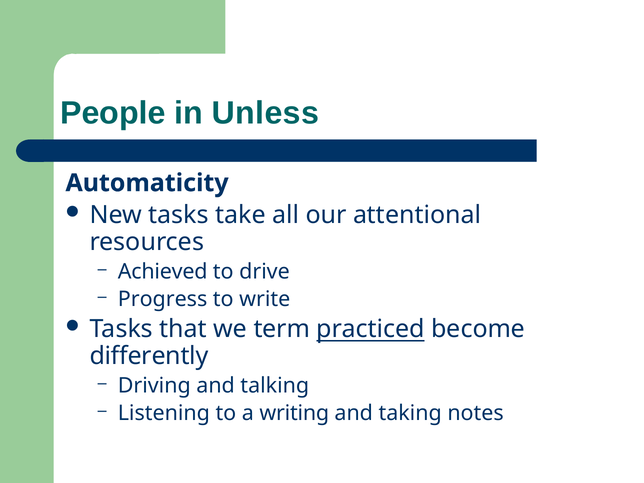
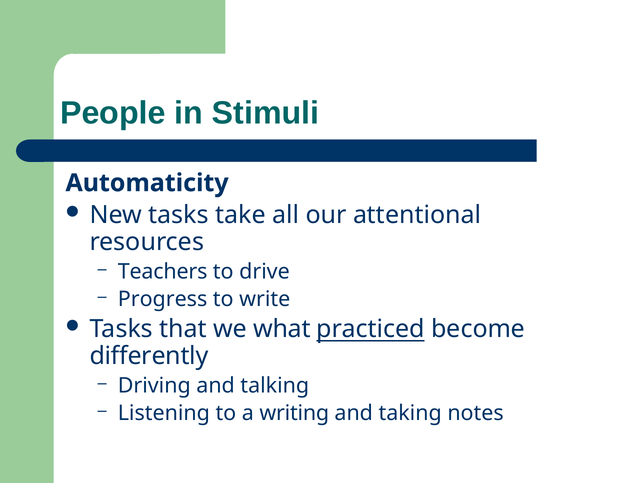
Unless: Unless -> Stimuli
Achieved: Achieved -> Teachers
term: term -> what
